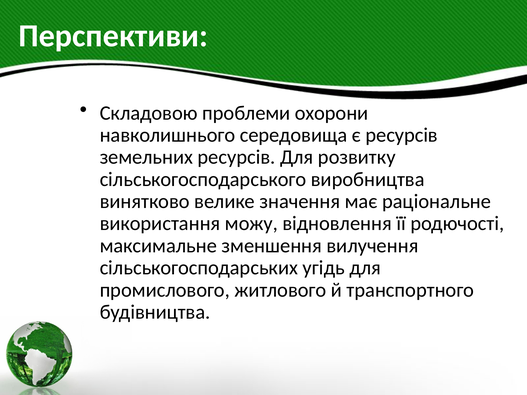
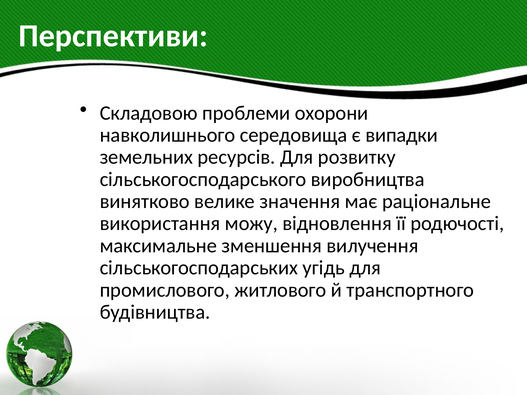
є ресурсів: ресурсів -> випадки
